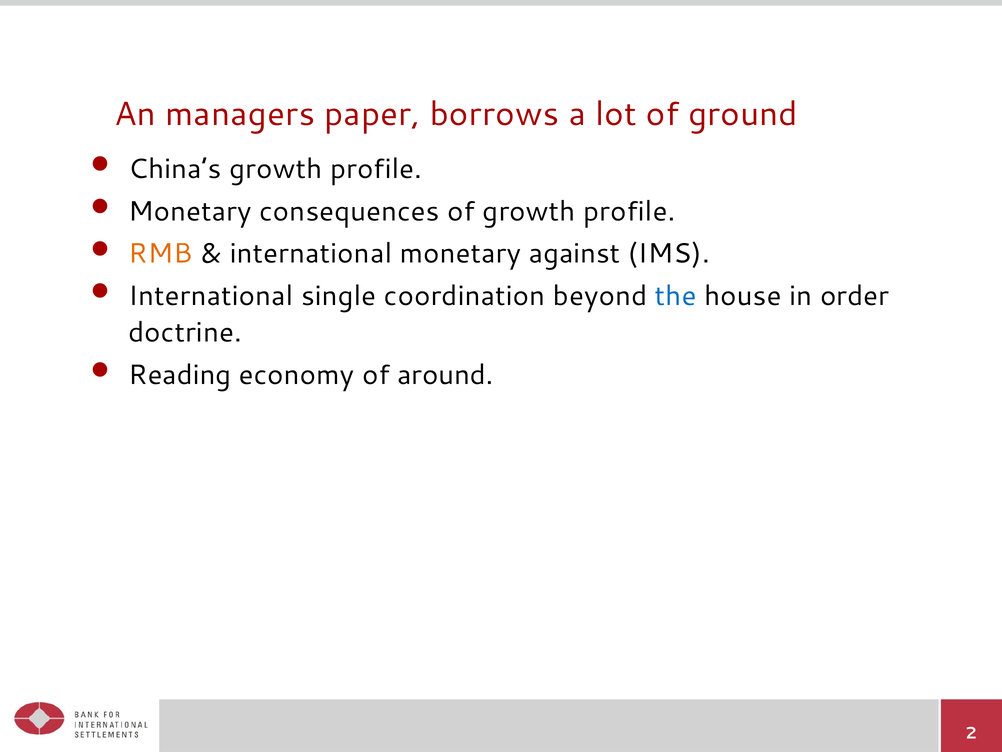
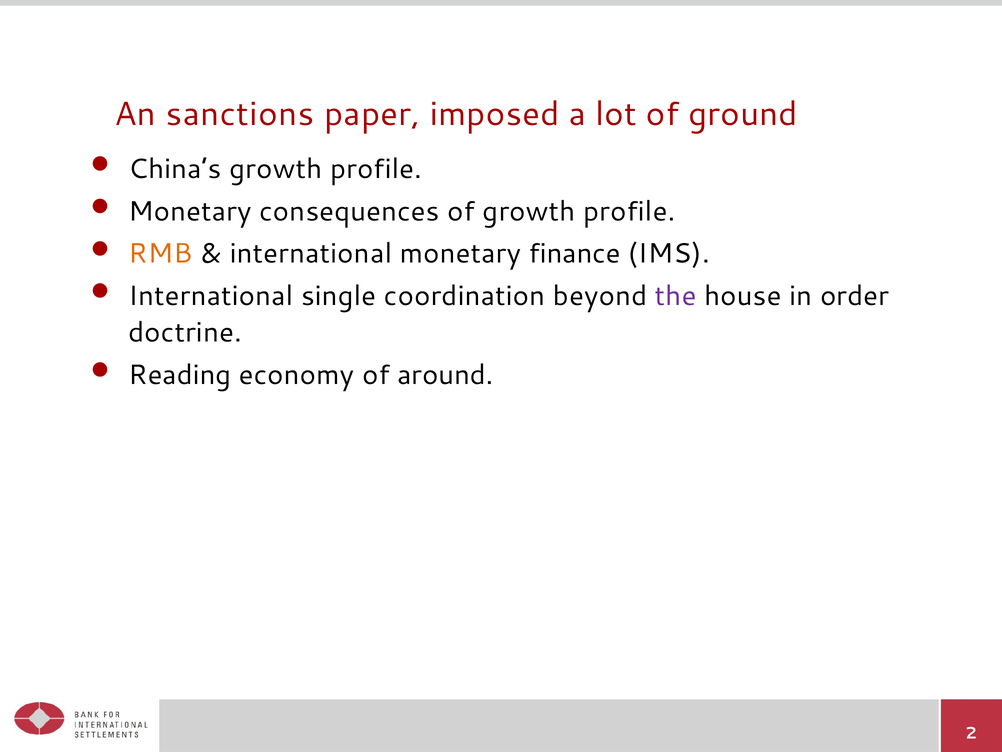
managers: managers -> sanctions
borrows: borrows -> imposed
against: against -> finance
the colour: blue -> purple
